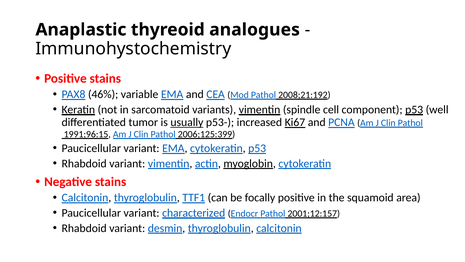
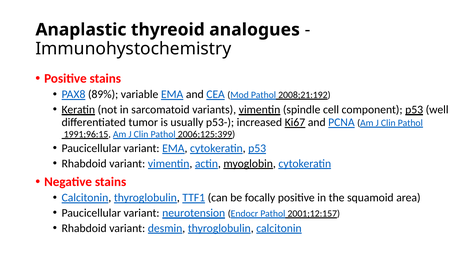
46%: 46% -> 89%
usually underline: present -> none
characterized: characterized -> neurotension
